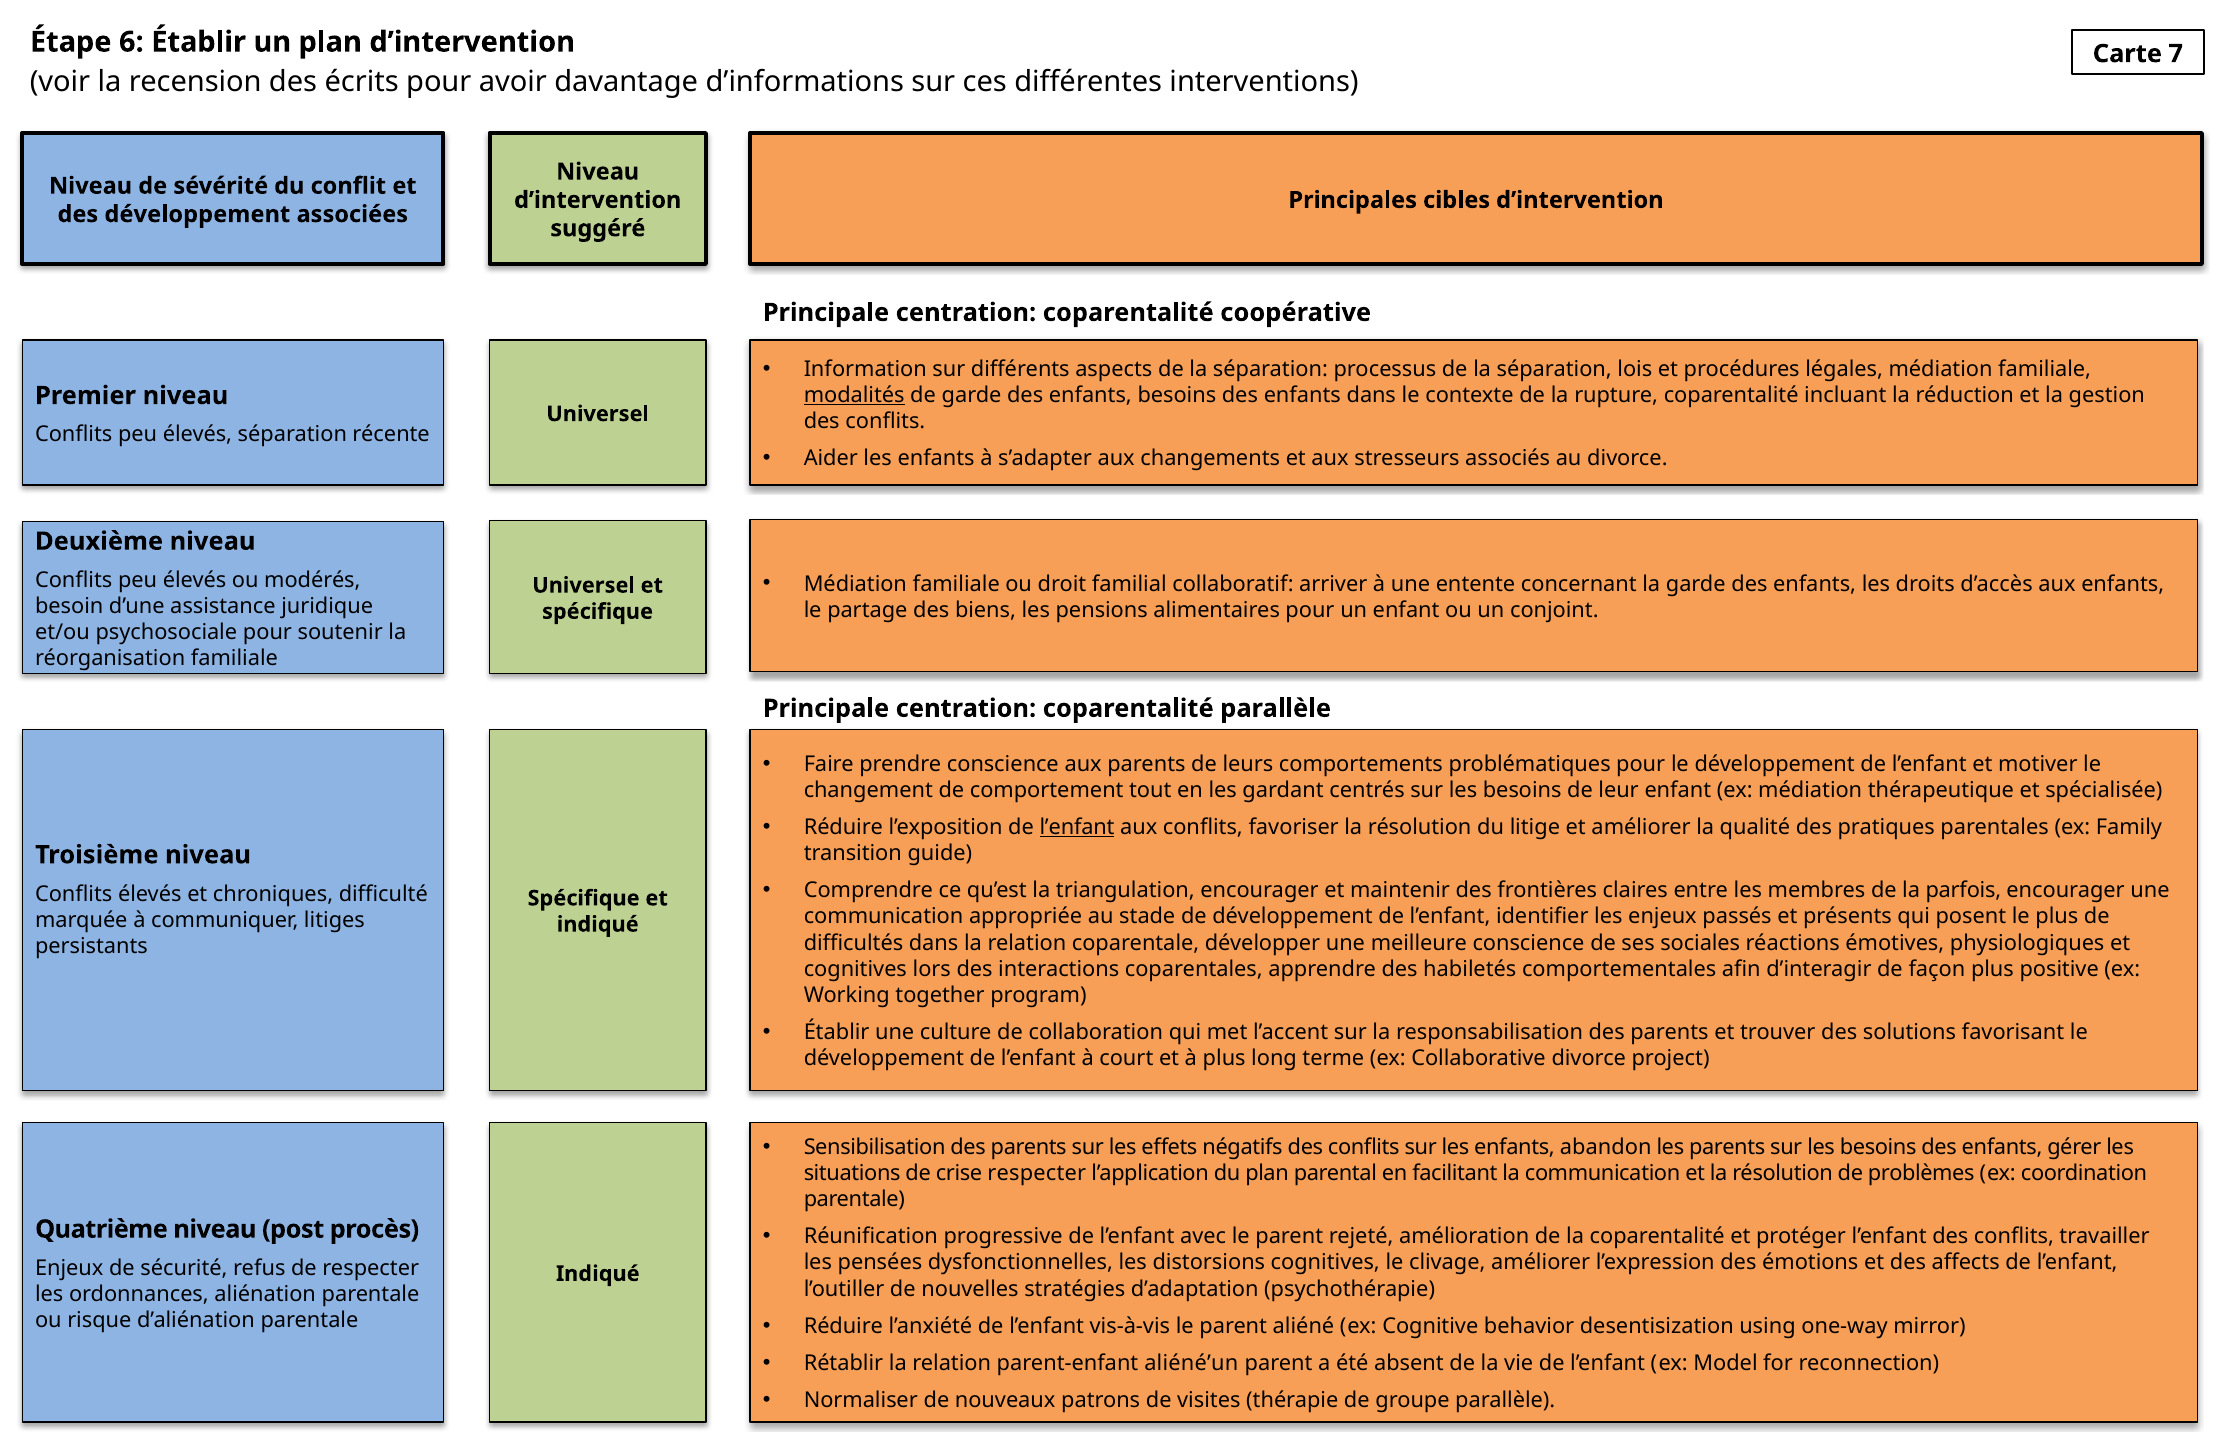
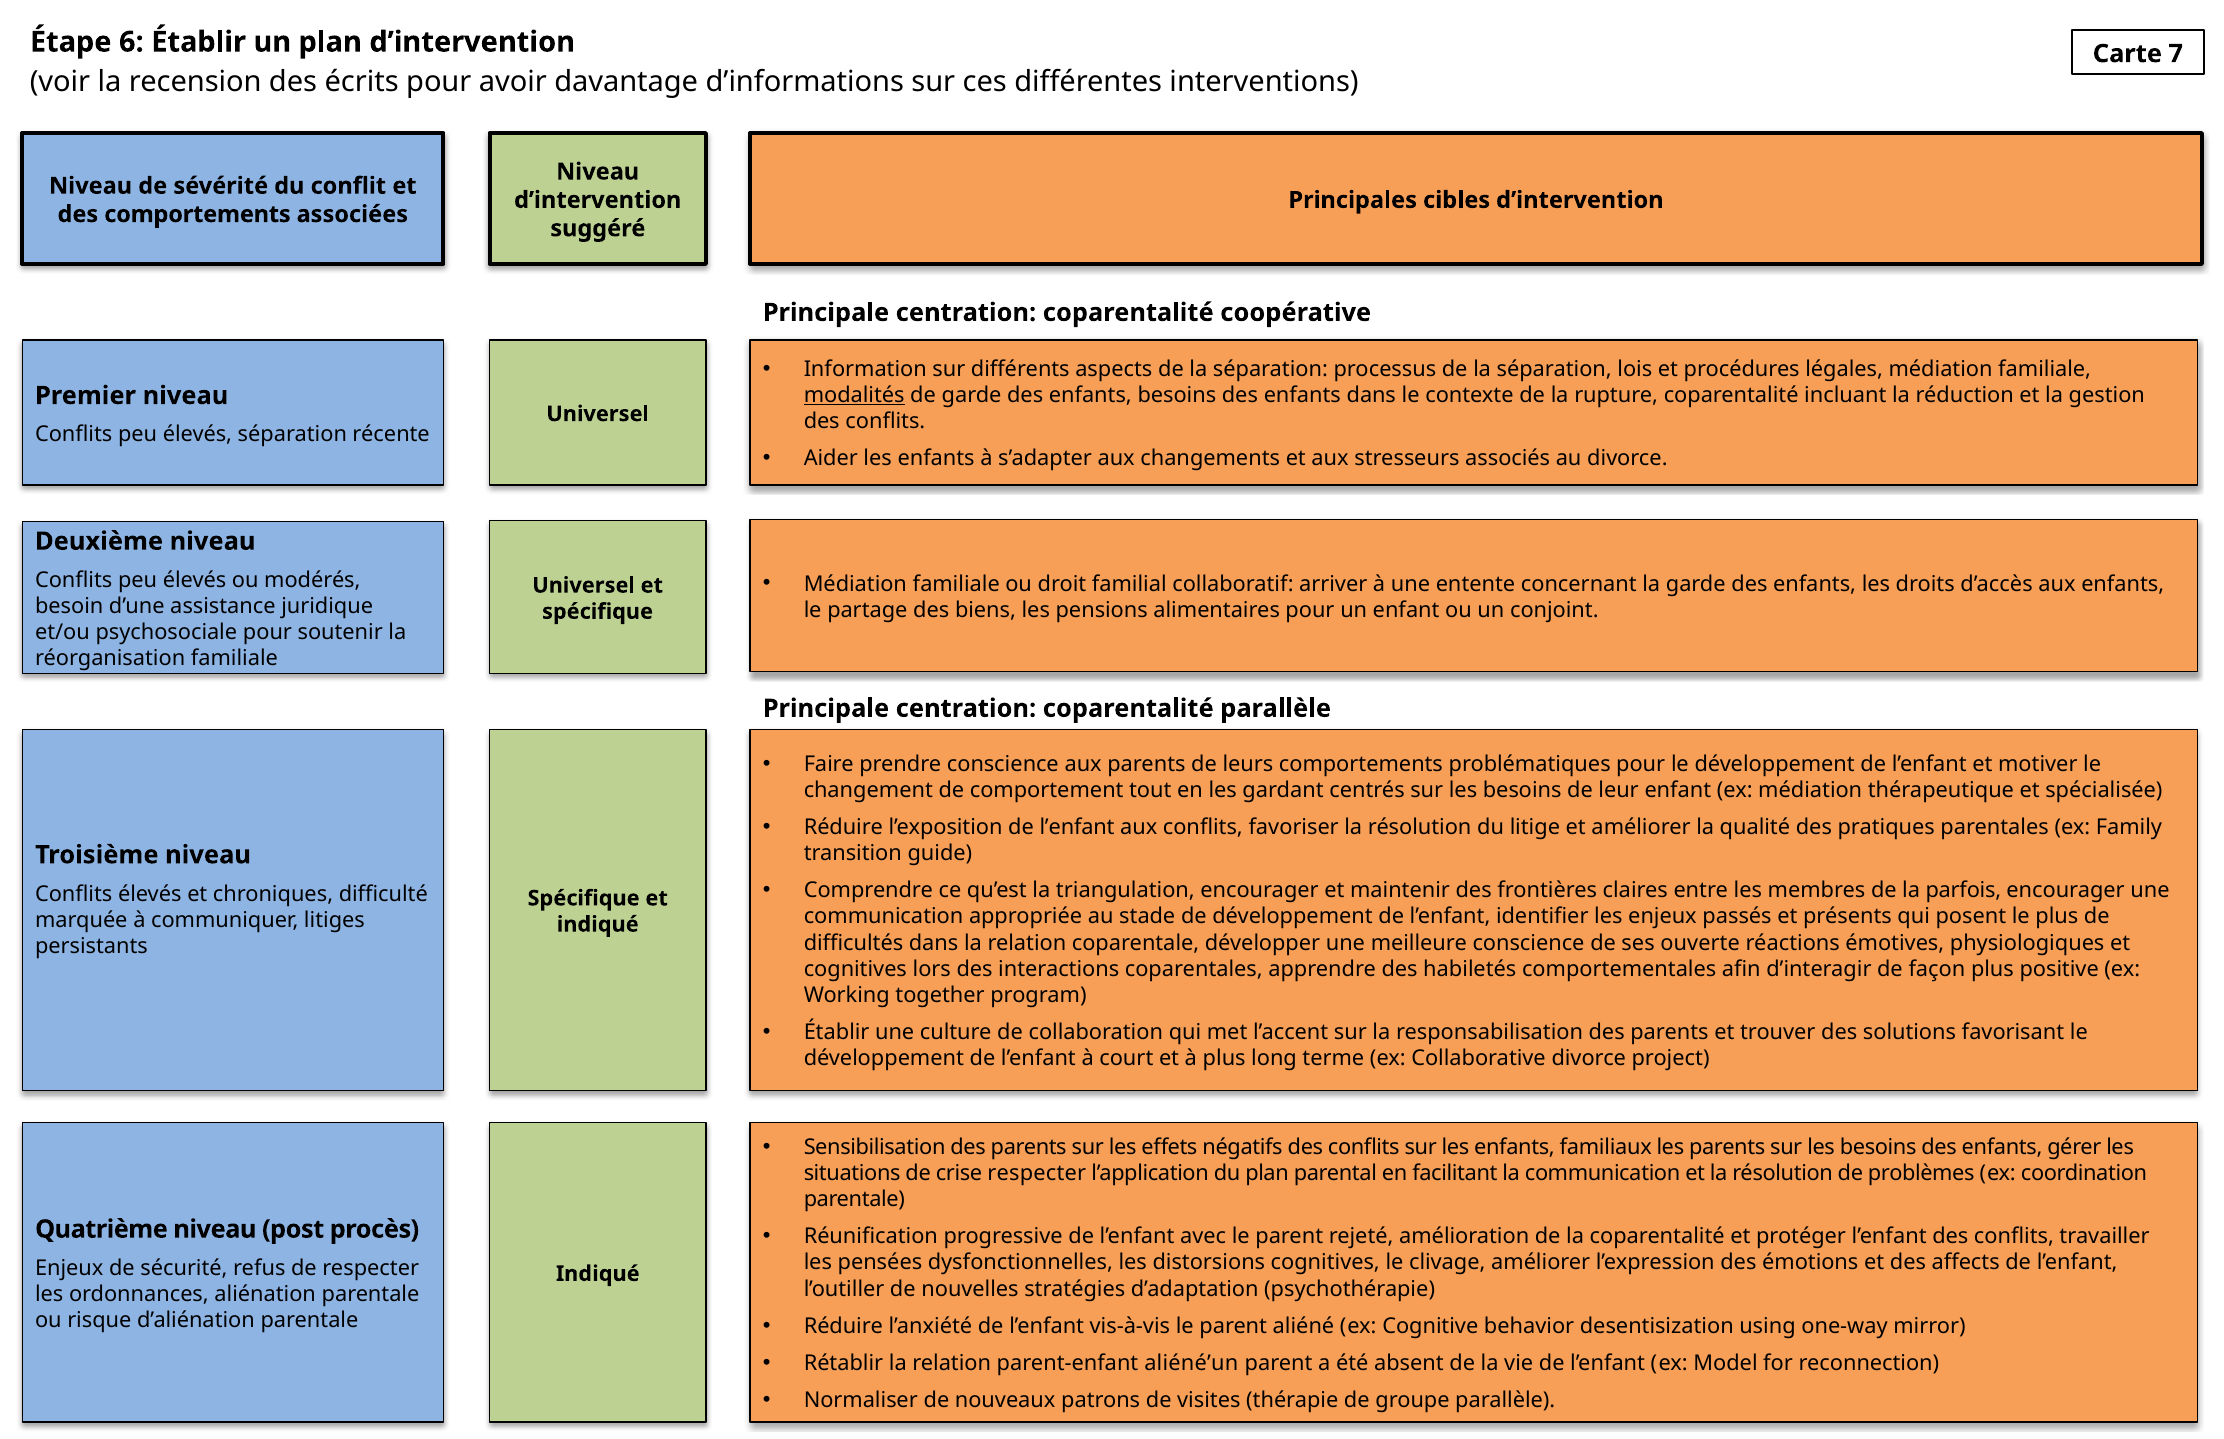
des développement: développement -> comportements
l’enfant at (1077, 828) underline: present -> none
sociales: sociales -> ouverte
abandon: abandon -> familiaux
